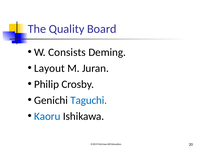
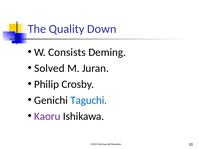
Board: Board -> Down
Layout: Layout -> Solved
Kaoru colour: blue -> purple
